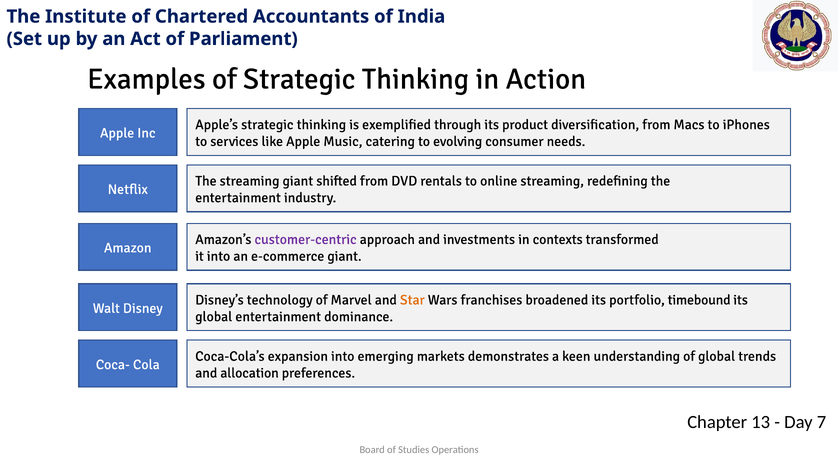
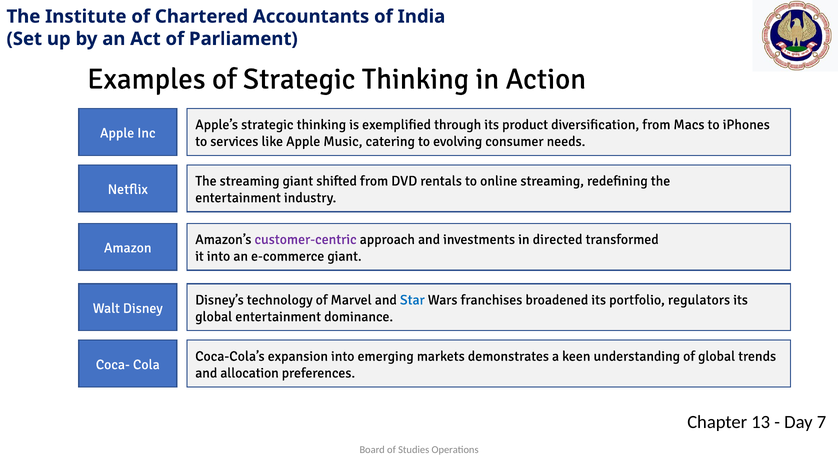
contexts: contexts -> directed
Star colour: orange -> blue
timebound: timebound -> regulators
